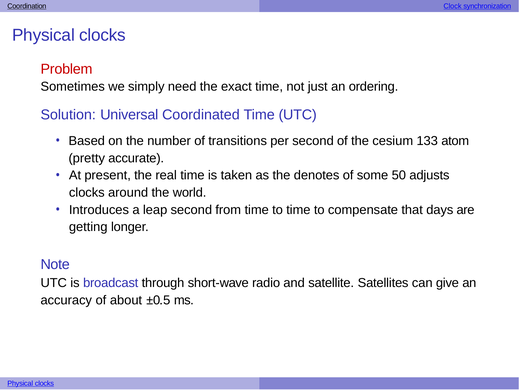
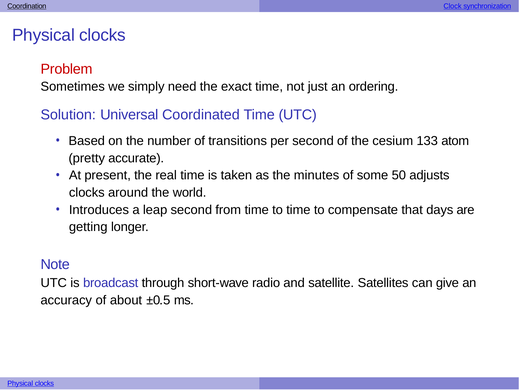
denotes: denotes -> minutes
